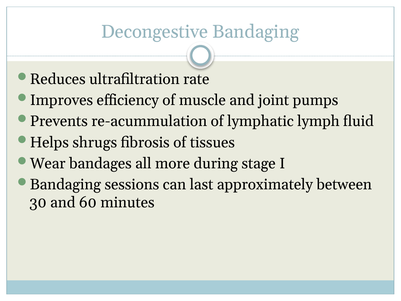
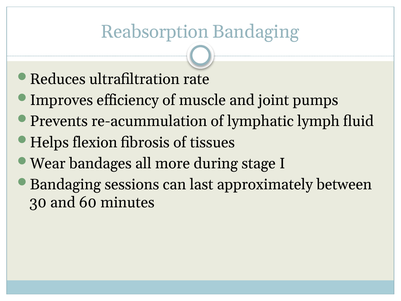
Decongestive: Decongestive -> Reabsorption
shrugs: shrugs -> flexion
